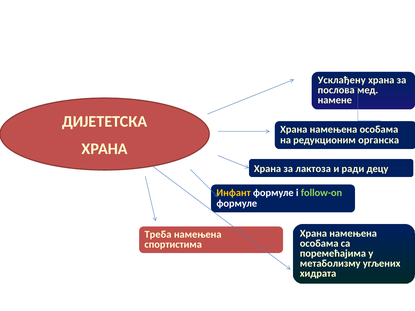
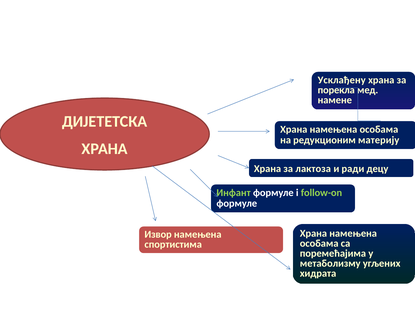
послова: послова -> порекла
органска: органска -> материју
Инфант colour: yellow -> light green
Треба: Треба -> Извор
